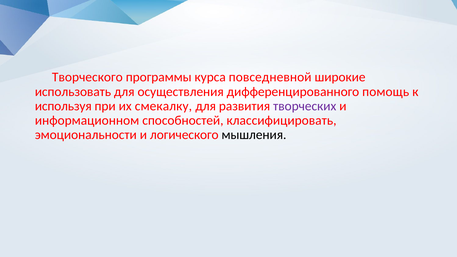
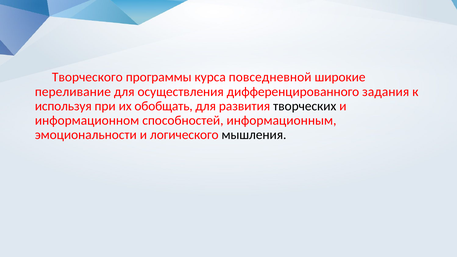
использовать: использовать -> переливание
помощь: помощь -> задания
смекалку: смекалку -> обобщать
творческих colour: purple -> black
классифицировать: классифицировать -> информационным
